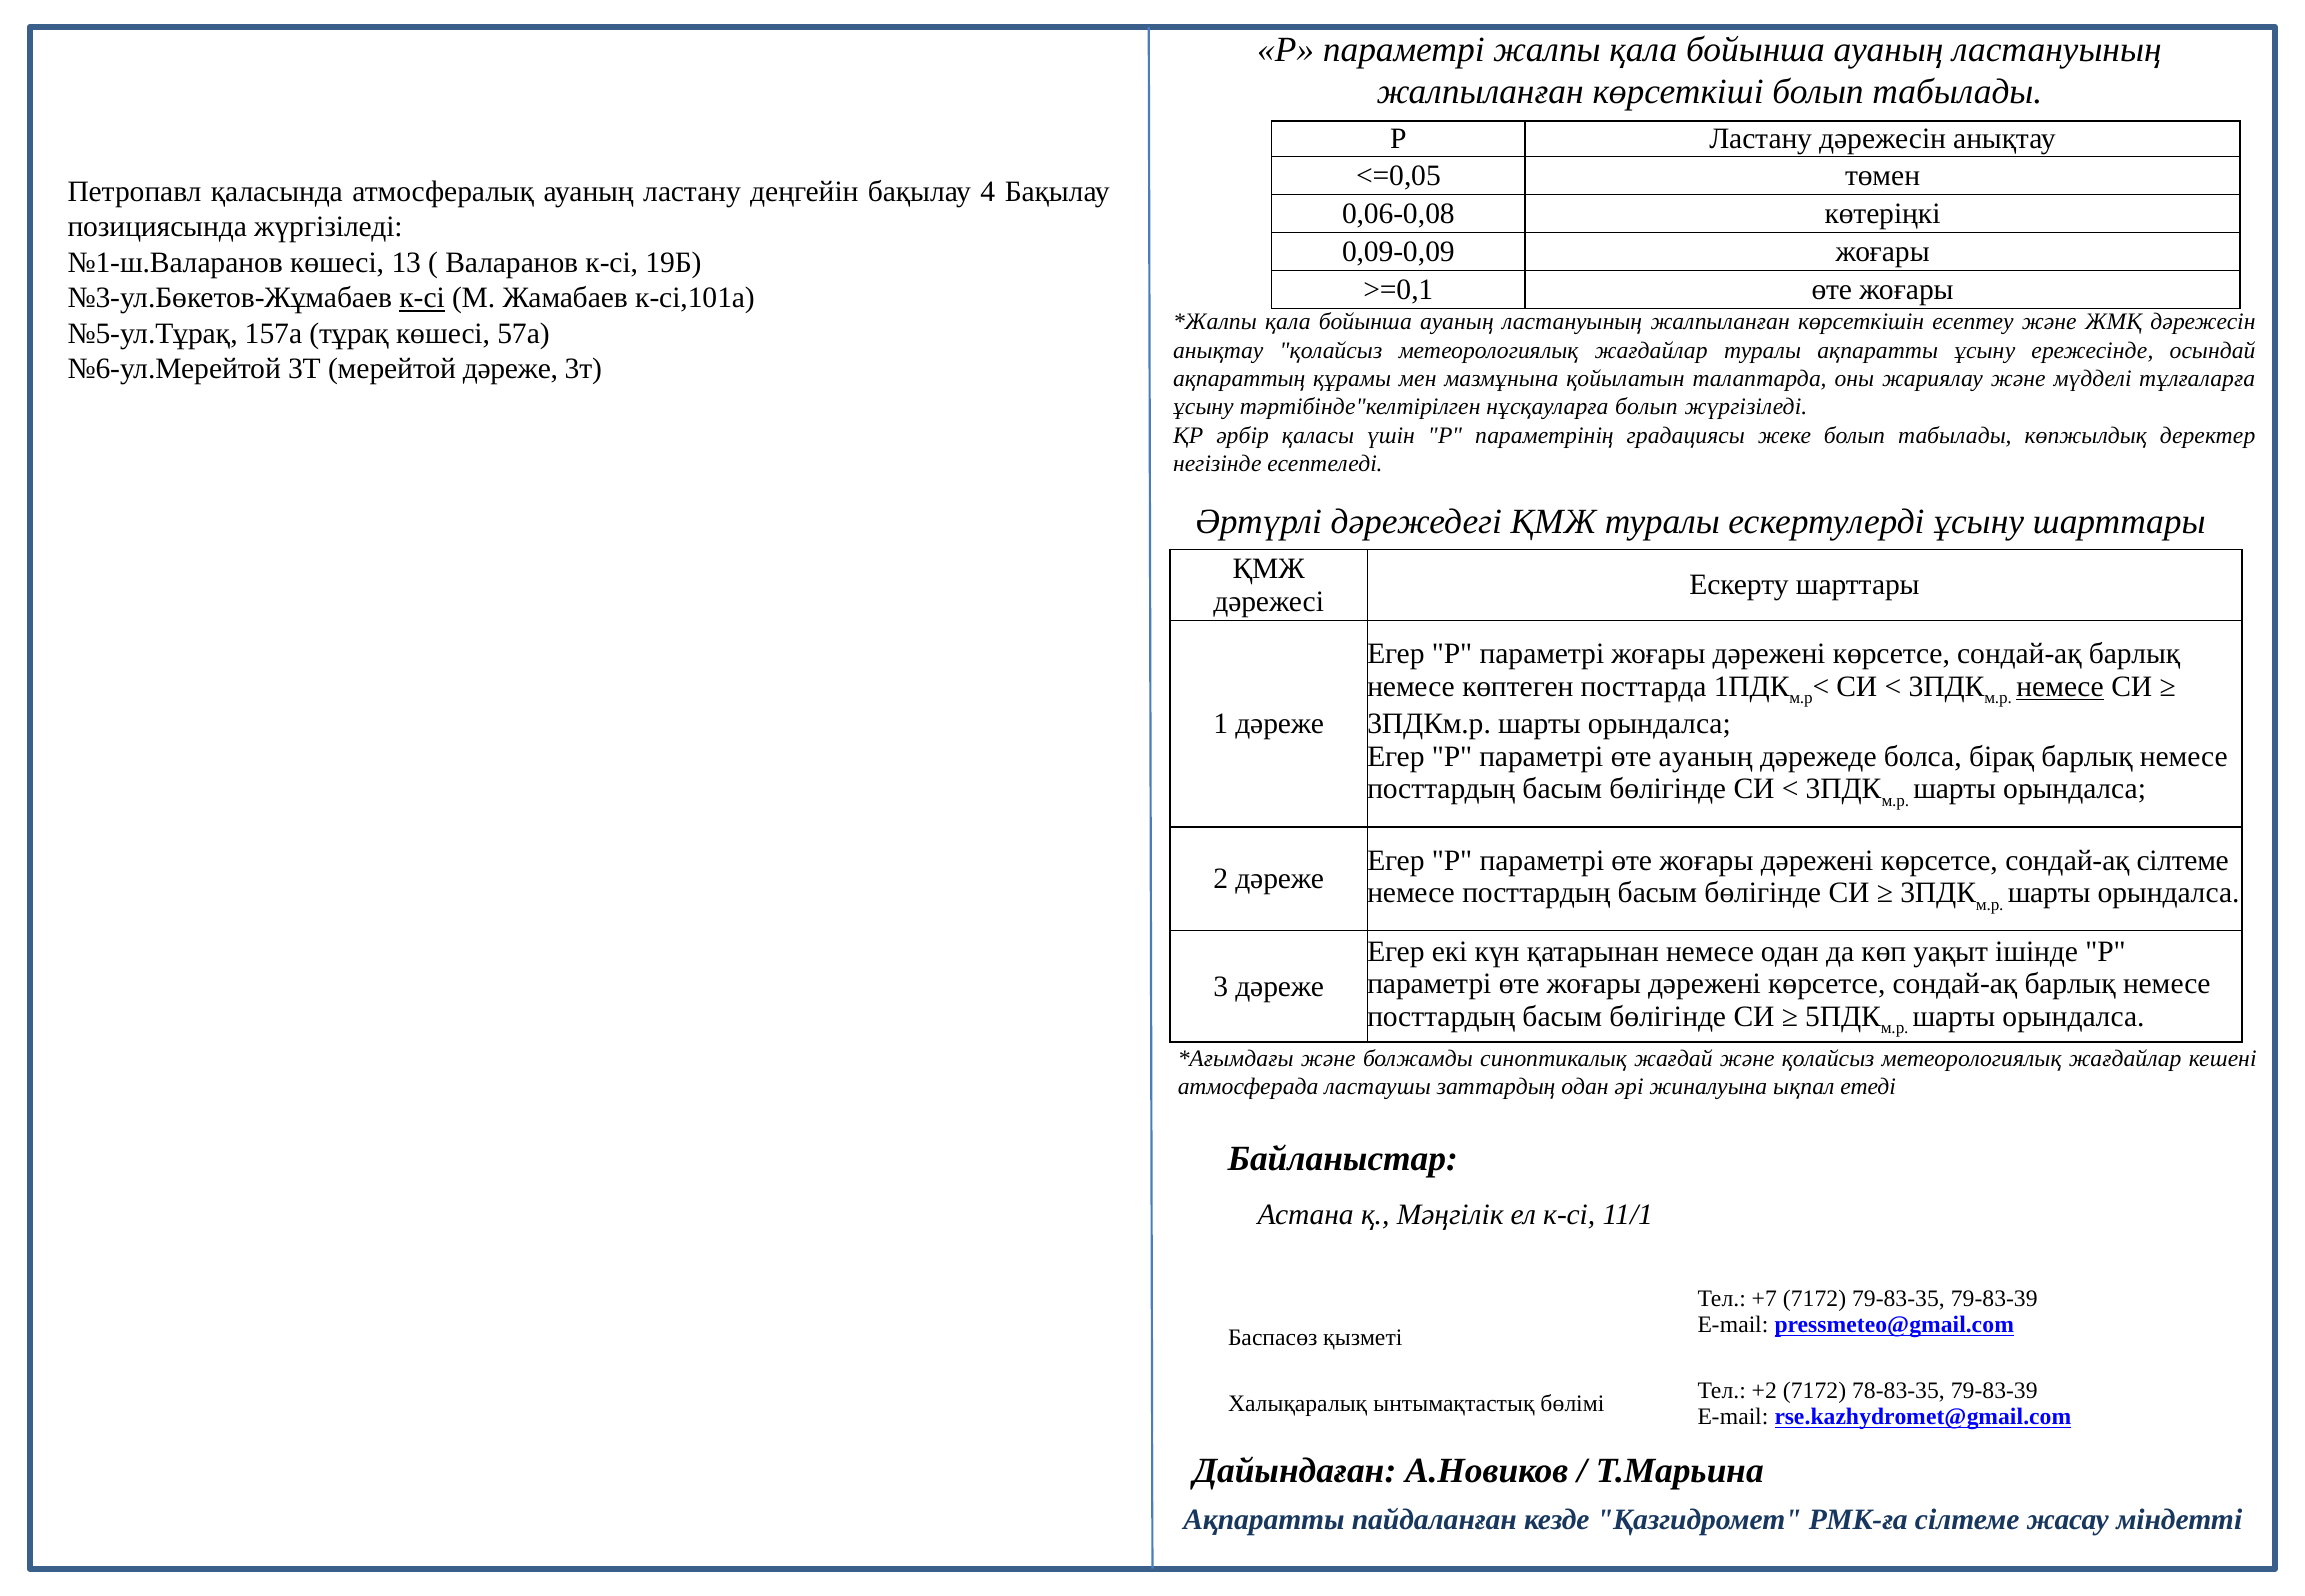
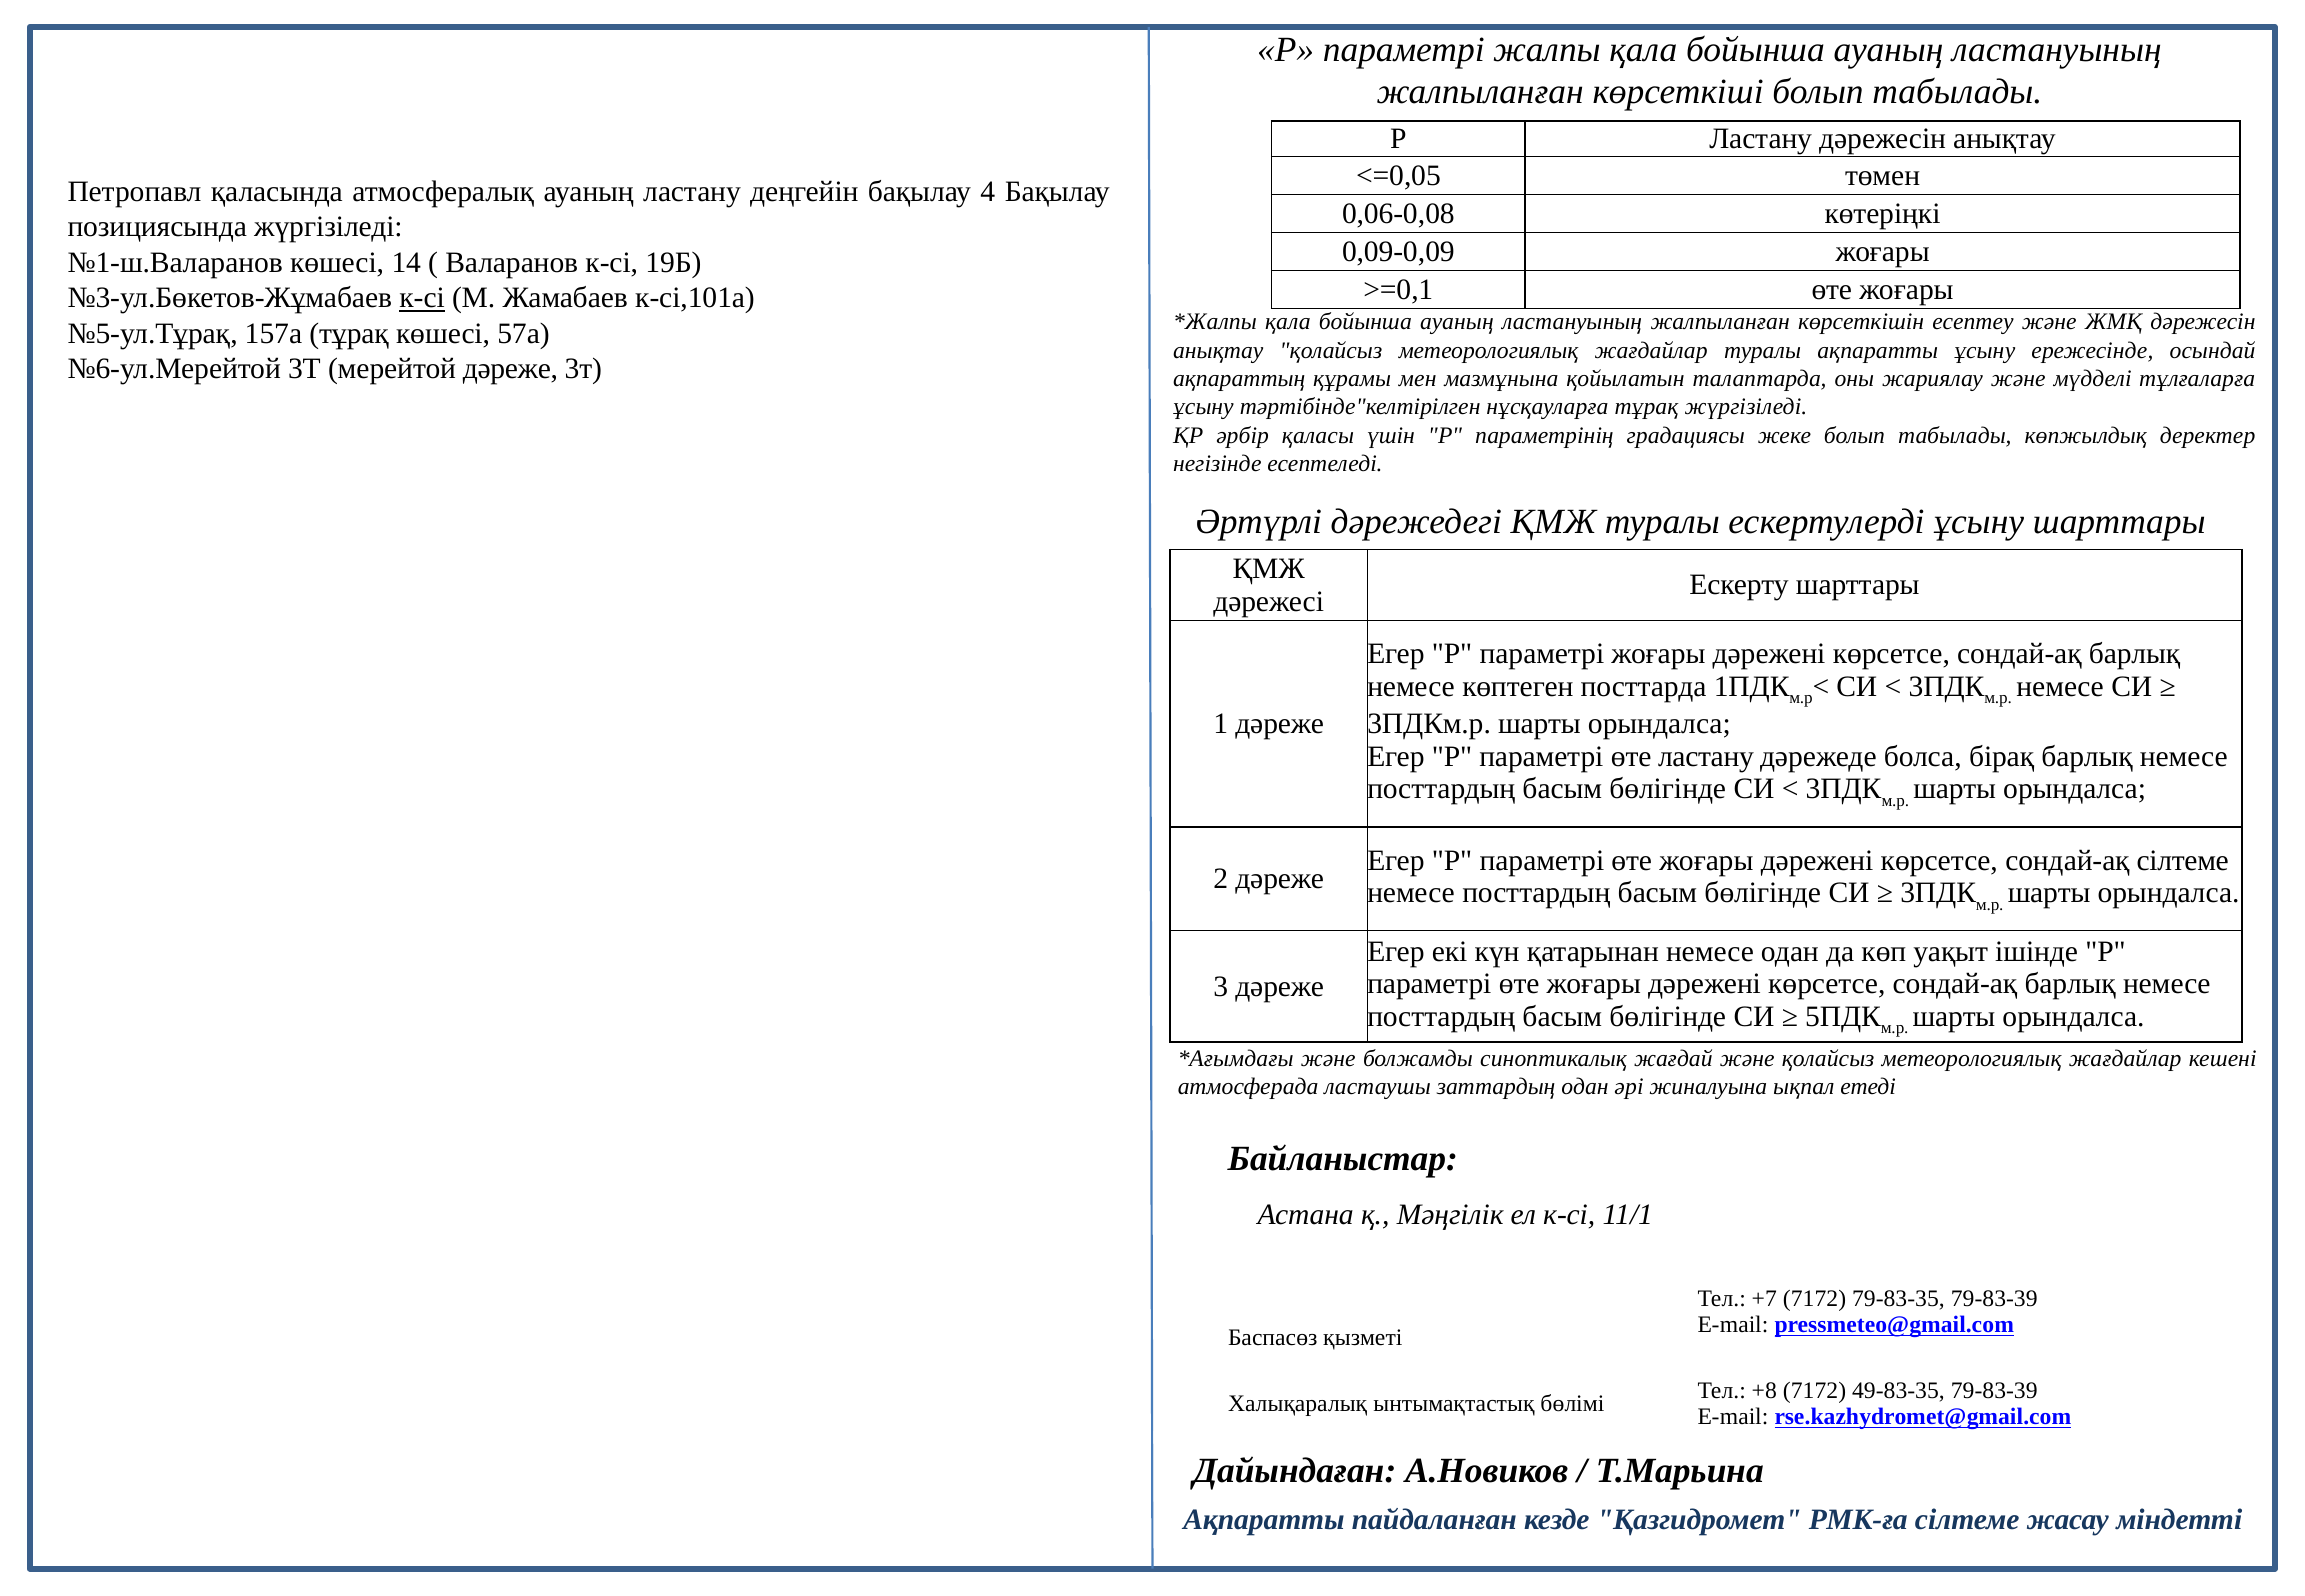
13: 13 -> 14
нұсқауларға болып: болып -> тұрақ
немесе at (2060, 687) underline: present -> none
өте ауаның: ауаның -> ластану
+2: +2 -> +8
78-83-35: 78-83-35 -> 49-83-35
